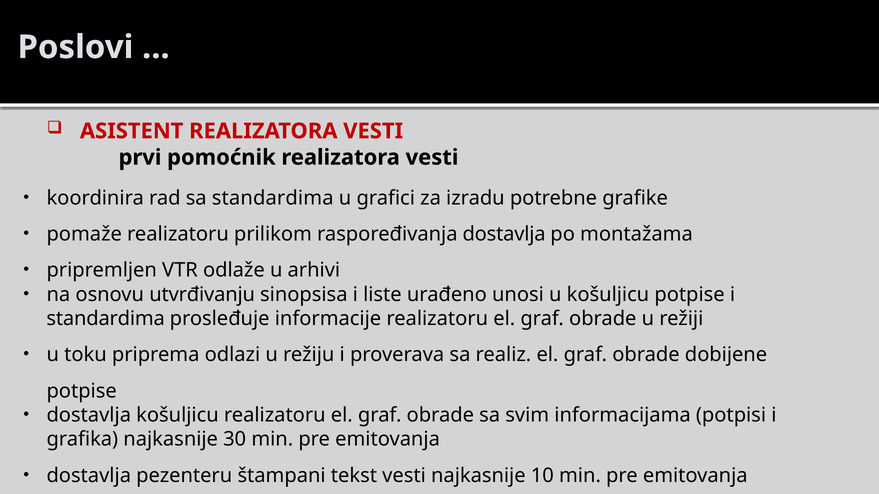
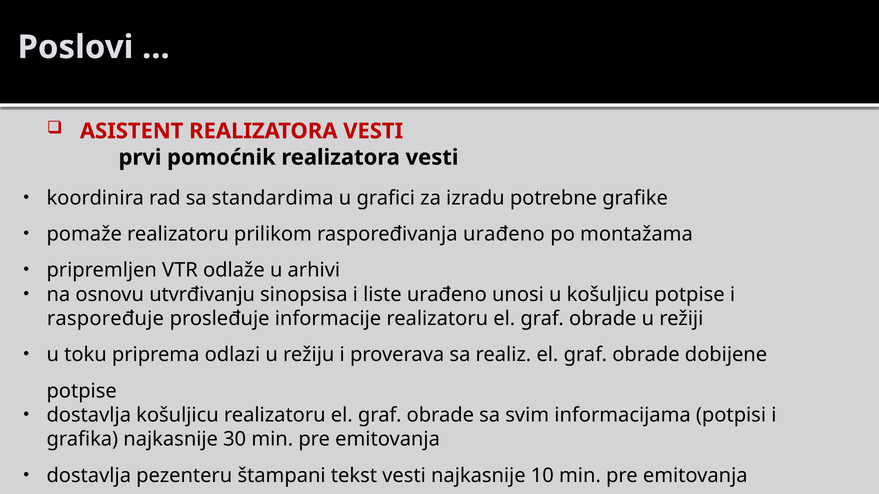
raspoređivanja dostavlja: dostavlja -> urađeno
standardima at (106, 319): standardima -> raspoređuje
